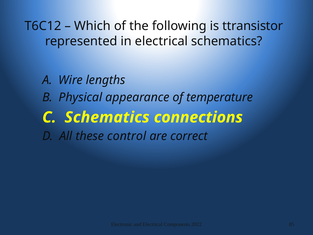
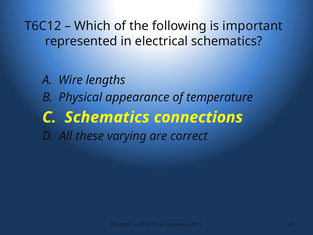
ttransistor: ttransistor -> important
control: control -> varying
